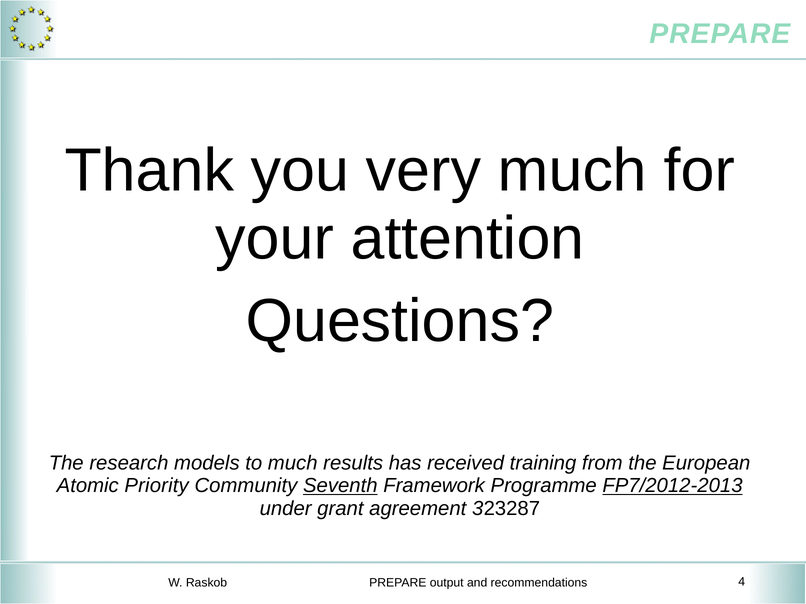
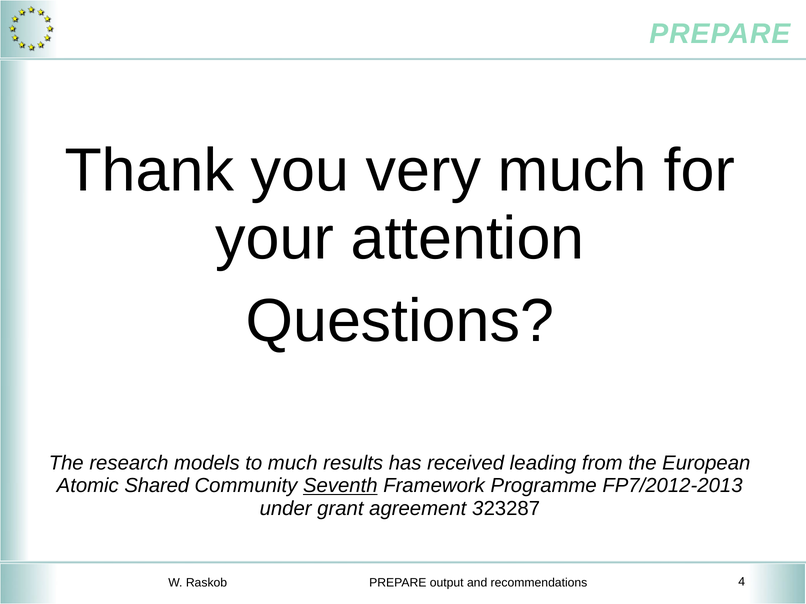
training: training -> leading
Priority: Priority -> Shared
FP7/2012-2013 underline: present -> none
